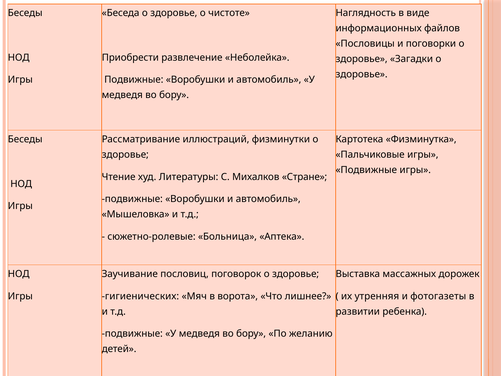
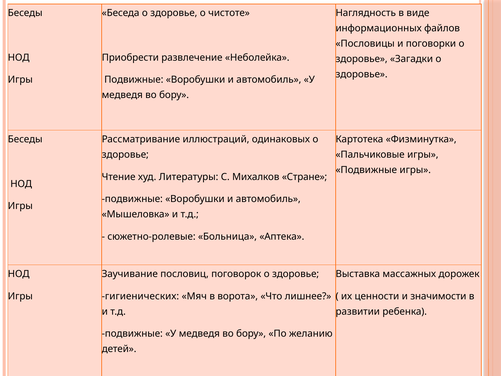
физминутки: физминутки -> одинаковых
утренняя: утренняя -> ценности
фотогазеты: фотогазеты -> значимости
